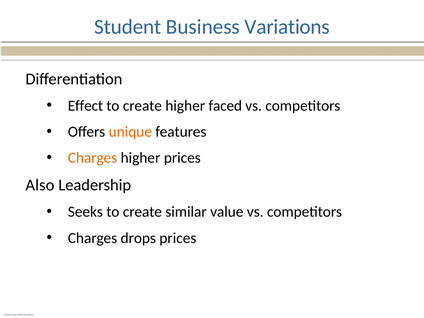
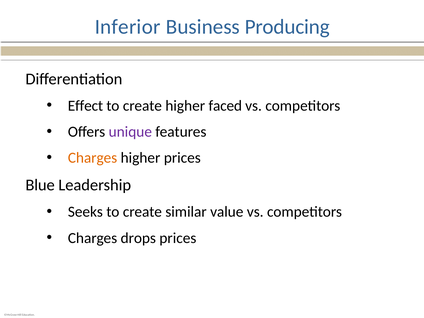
Student: Student -> Inferior
Variations: Variations -> Producing
unique colour: orange -> purple
Also: Also -> Blue
